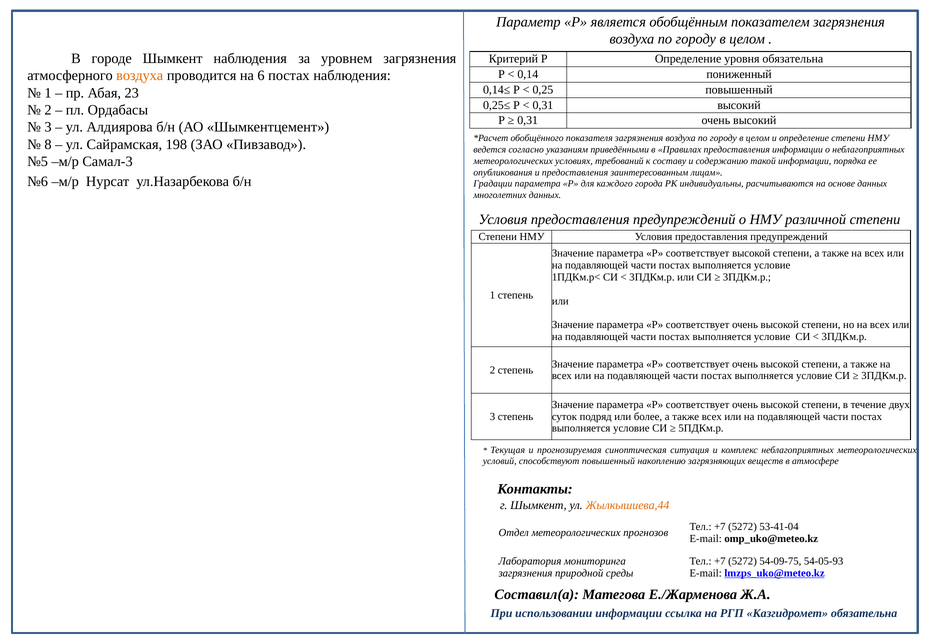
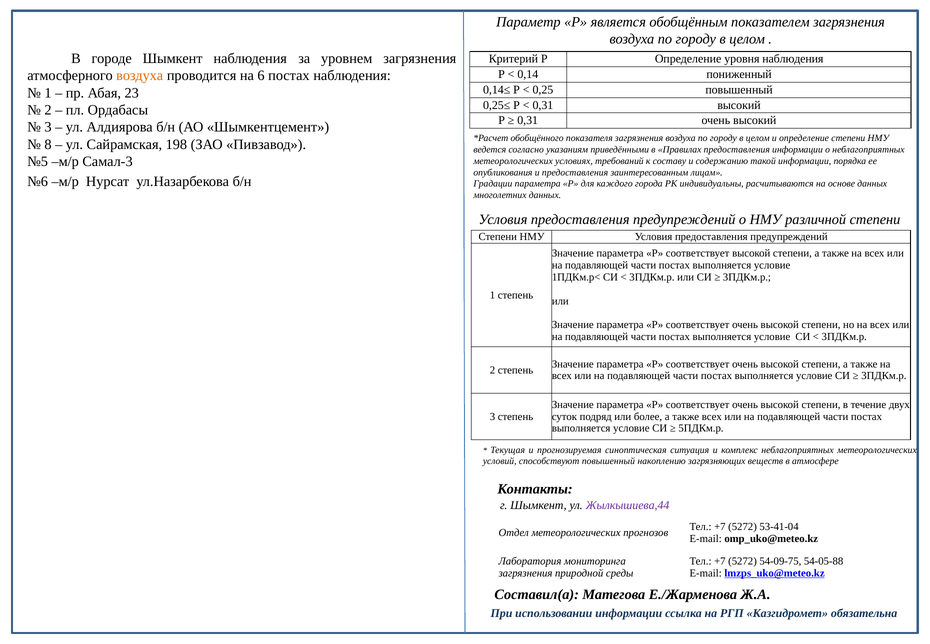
уровня обязательна: обязательна -> наблюдения
Жылкышиева,44 colour: orange -> purple
54-05-93: 54-05-93 -> 54-05-88
